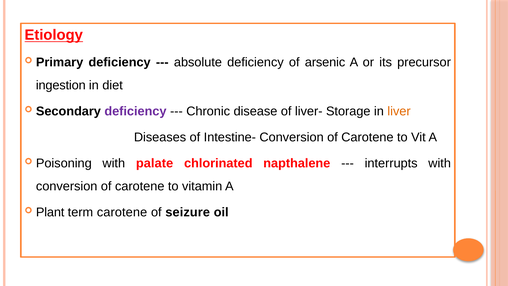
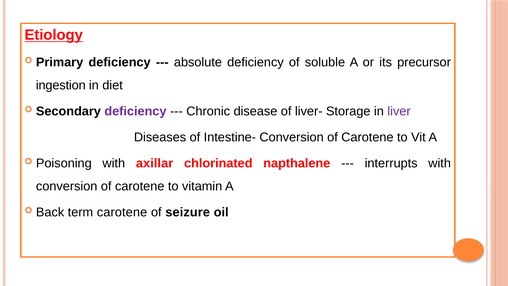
arsenic: arsenic -> soluble
liver colour: orange -> purple
palate: palate -> axillar
Plant: Plant -> Back
